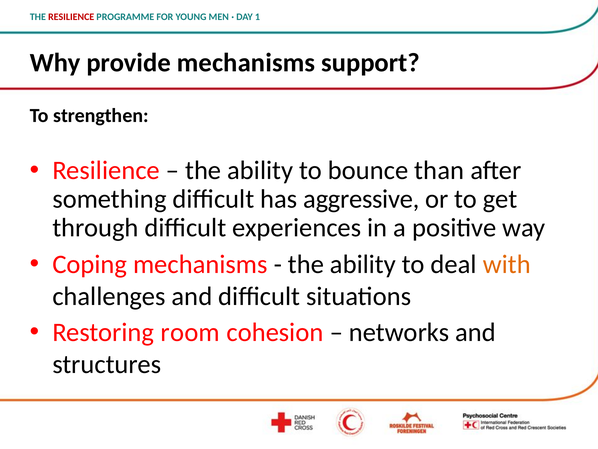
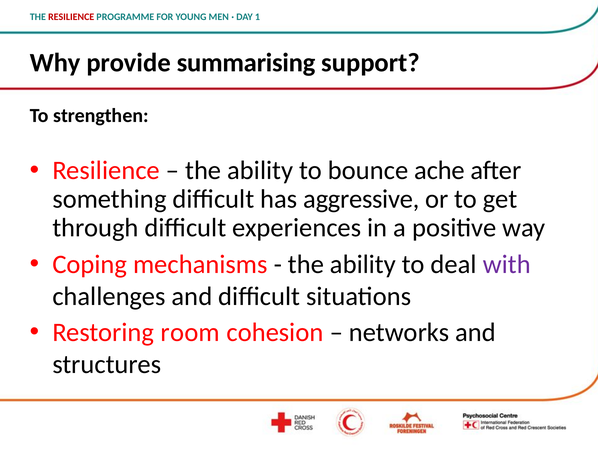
provide mechanisms: mechanisms -> summarising
than: than -> ache
with colour: orange -> purple
